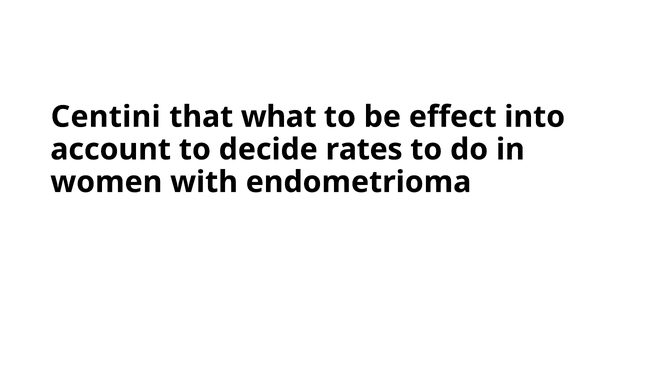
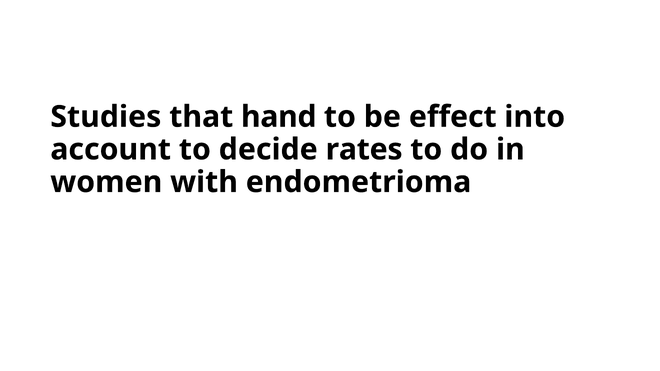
Centini: Centini -> Studies
what: what -> hand
